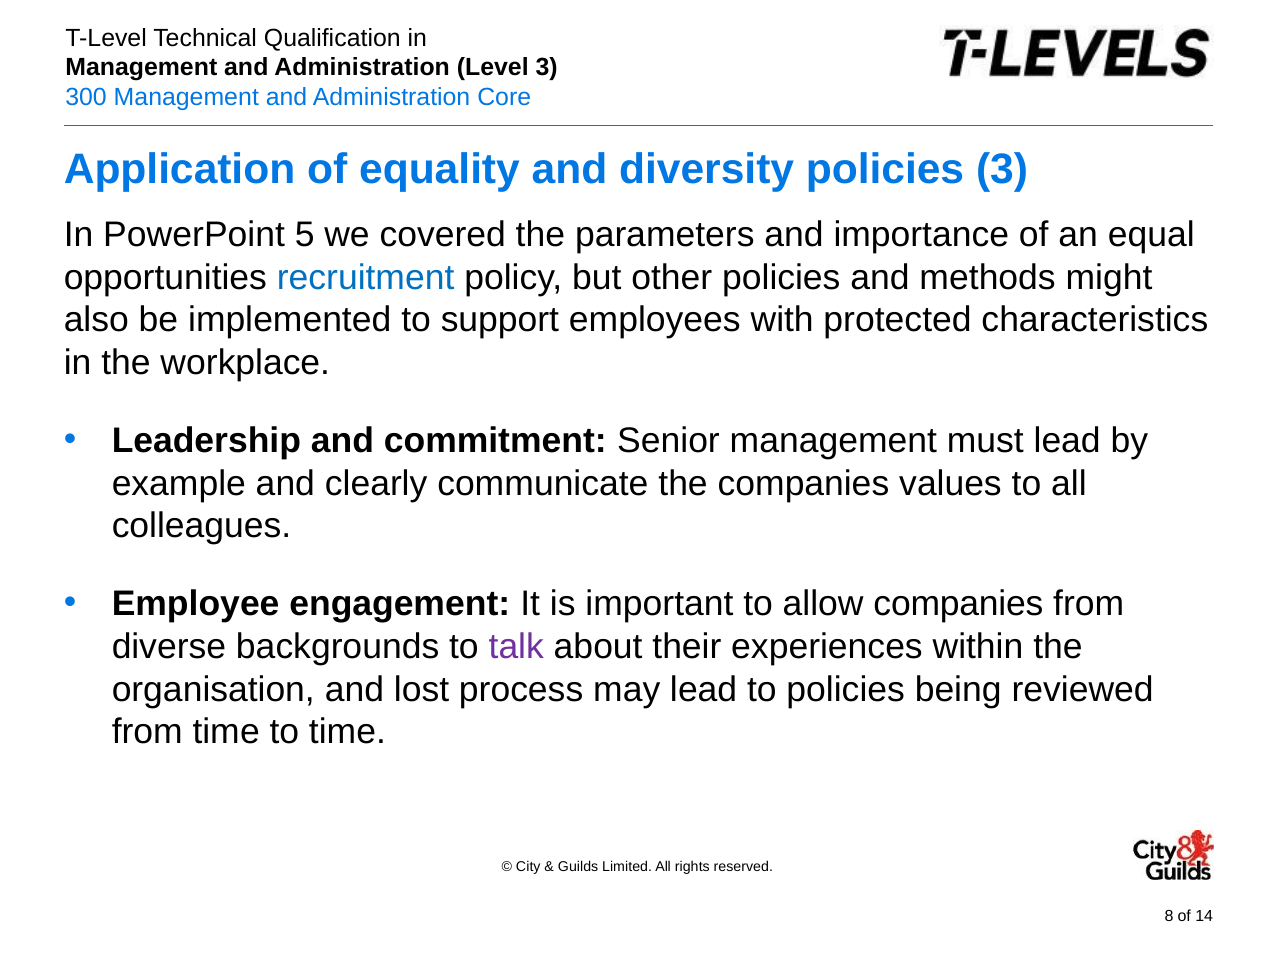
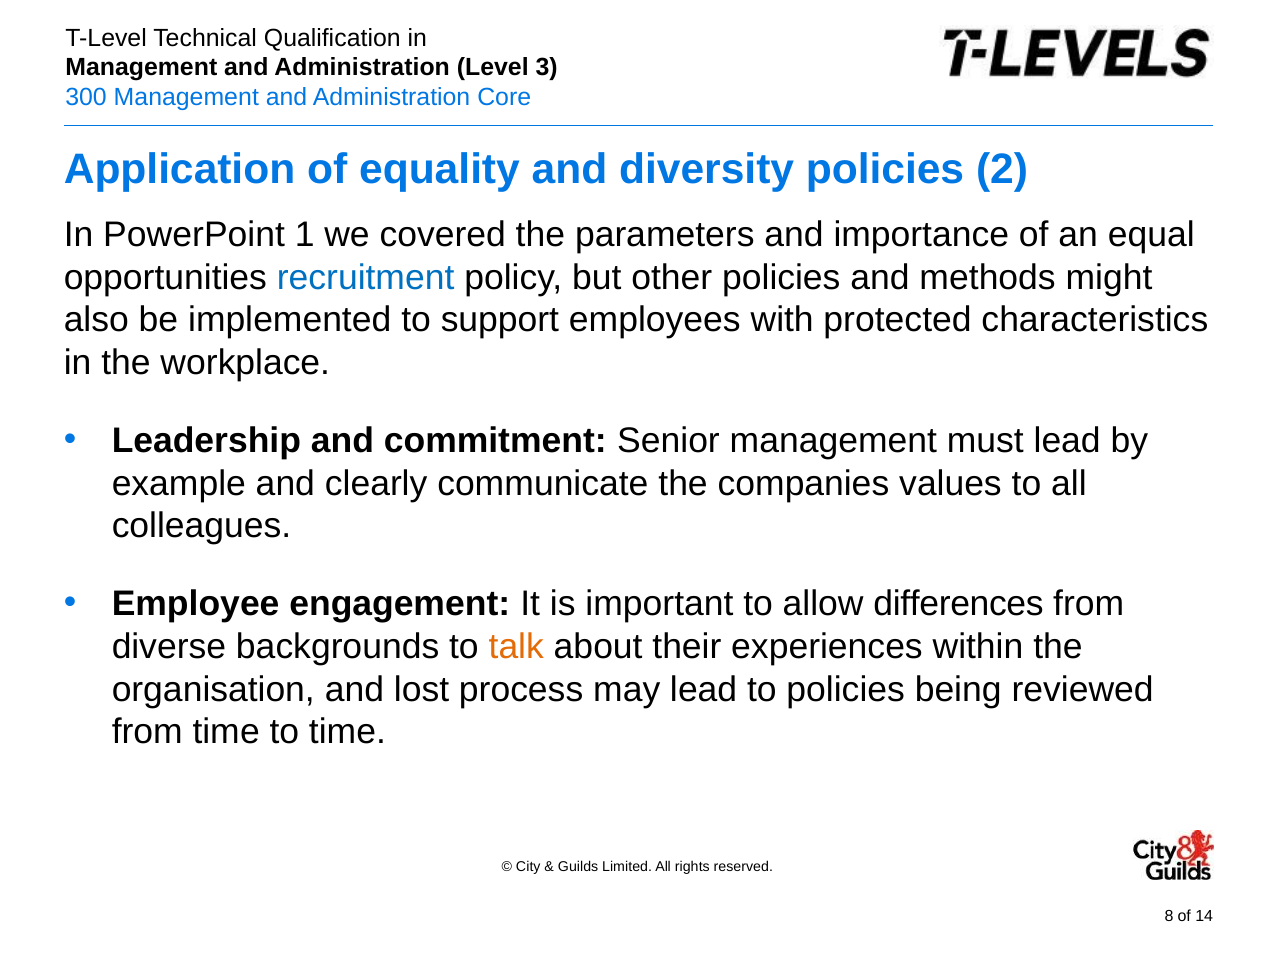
policies 3: 3 -> 2
5: 5 -> 1
allow companies: companies -> differences
talk colour: purple -> orange
